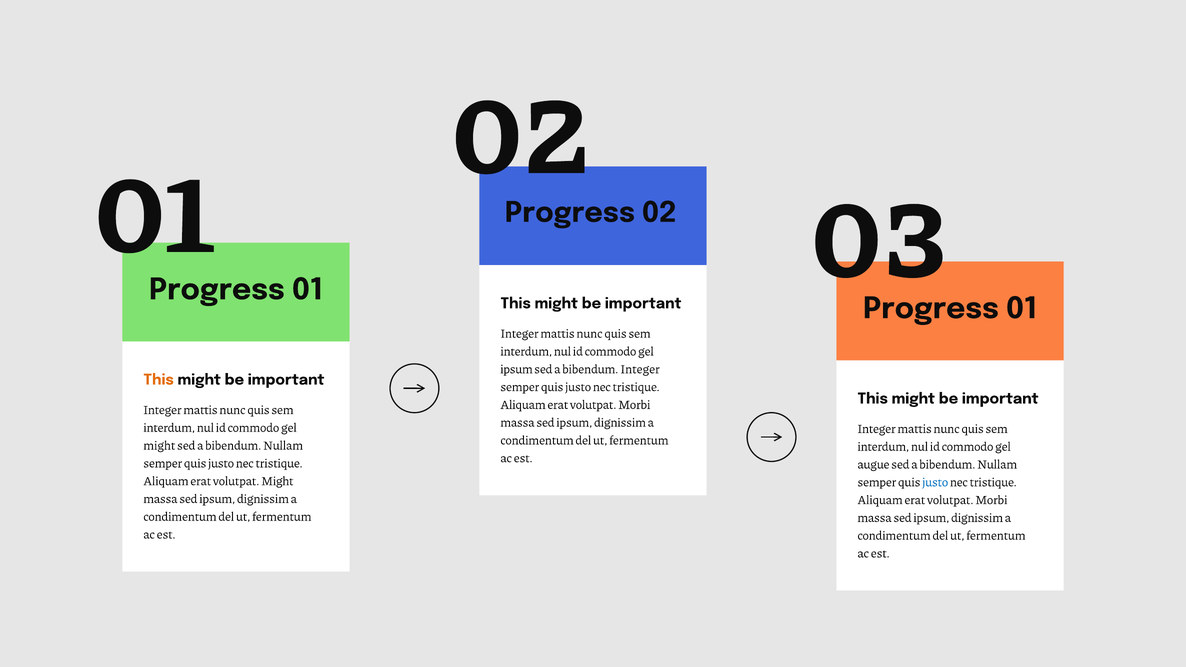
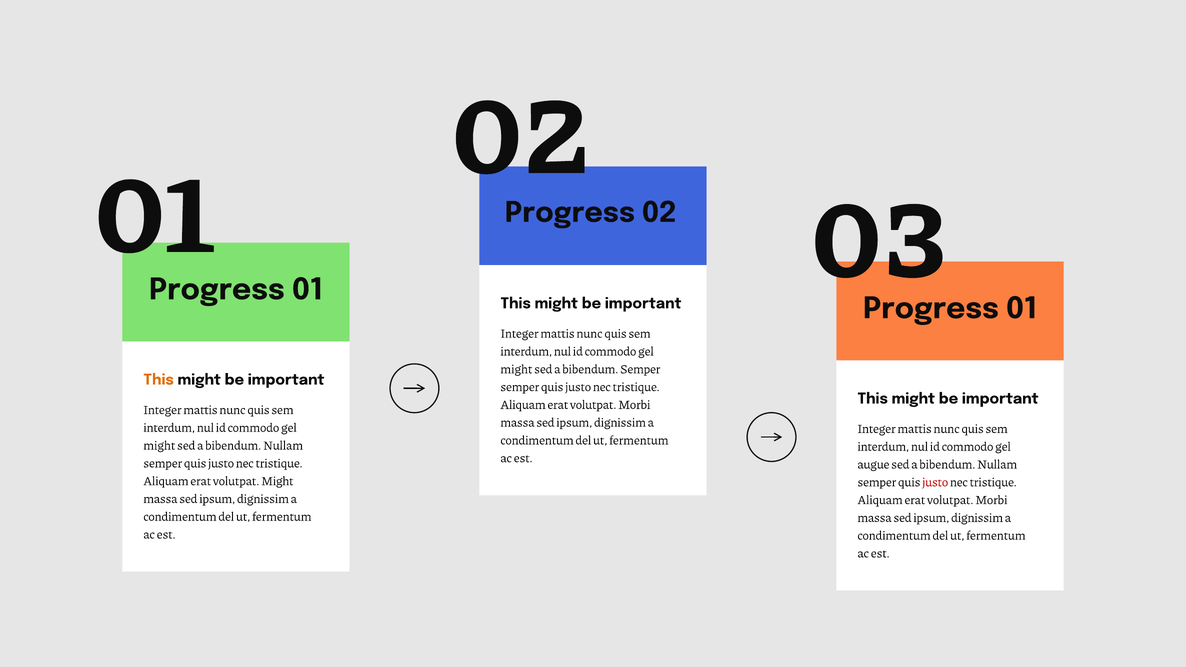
ipsum at (516, 369): ipsum -> might
bibendum Integer: Integer -> Semper
justo at (935, 482) colour: blue -> red
